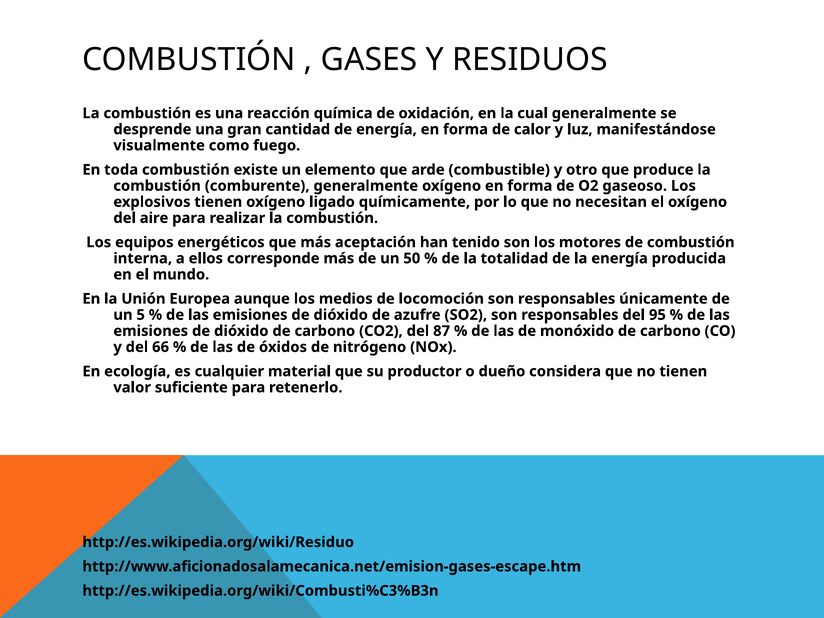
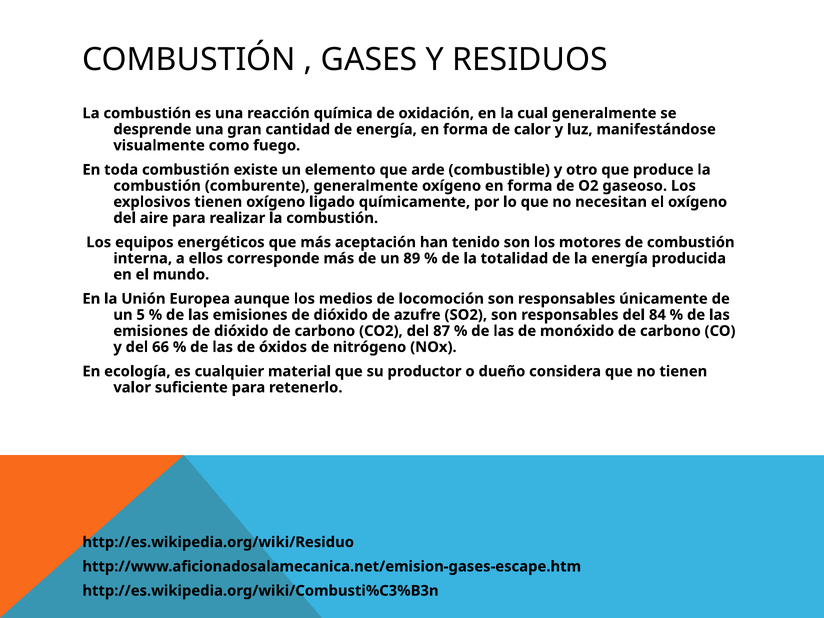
50: 50 -> 89
95: 95 -> 84
